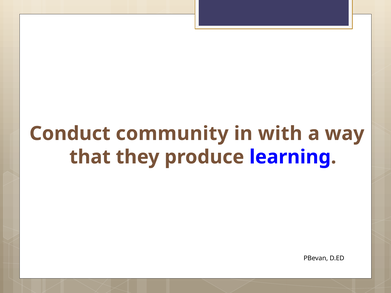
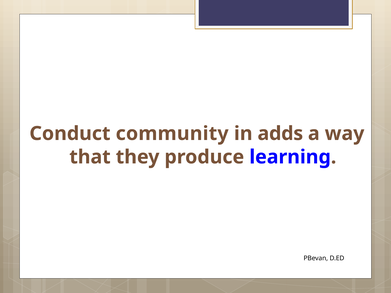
with: with -> adds
